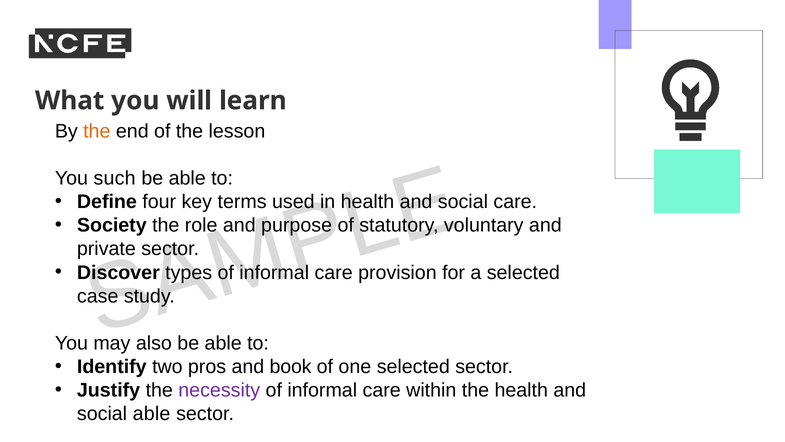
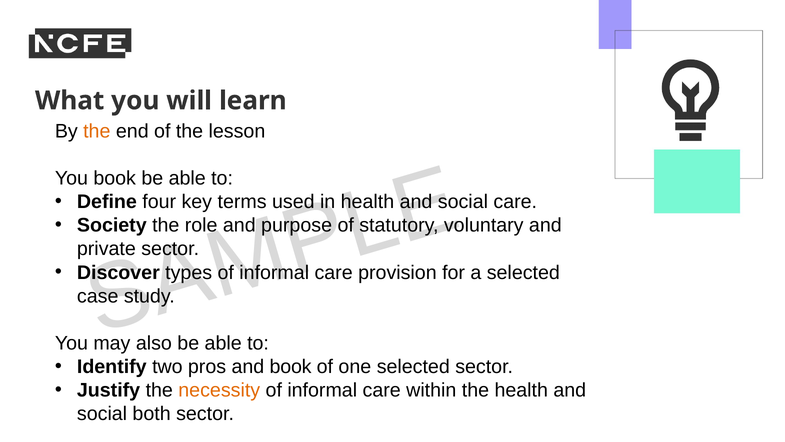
You such: such -> book
necessity colour: purple -> orange
social able: able -> both
